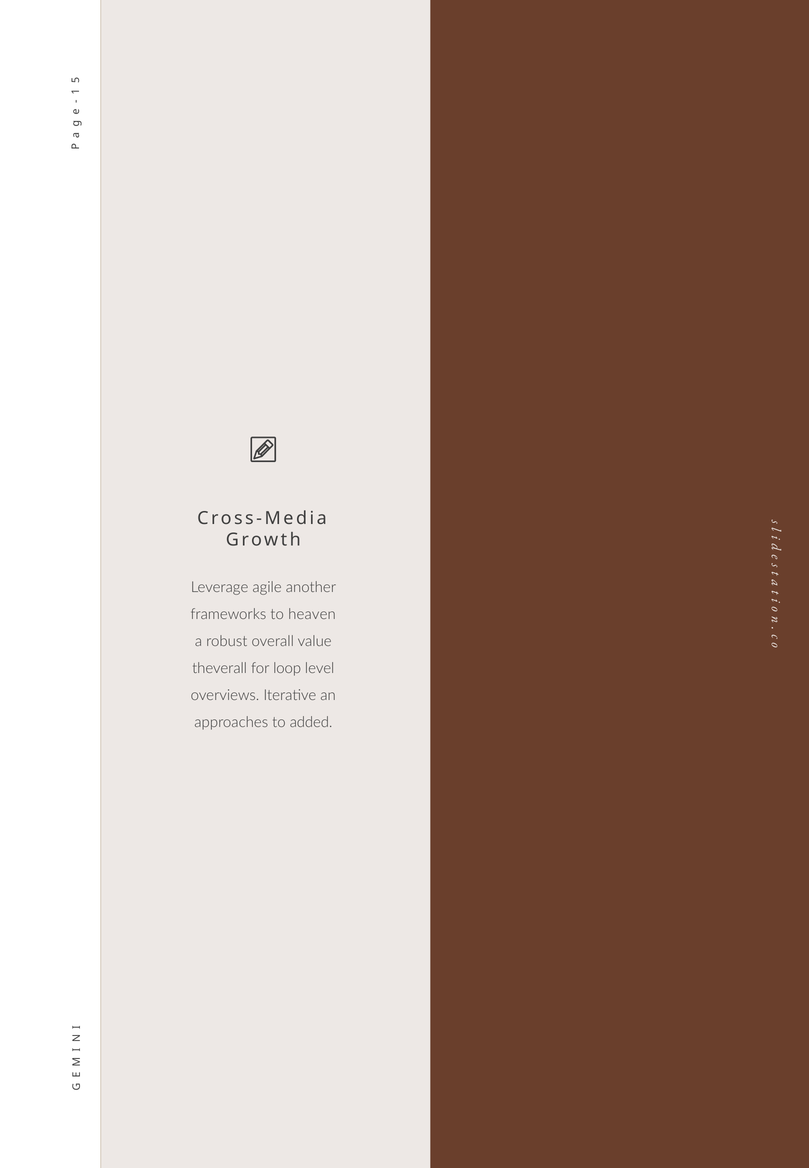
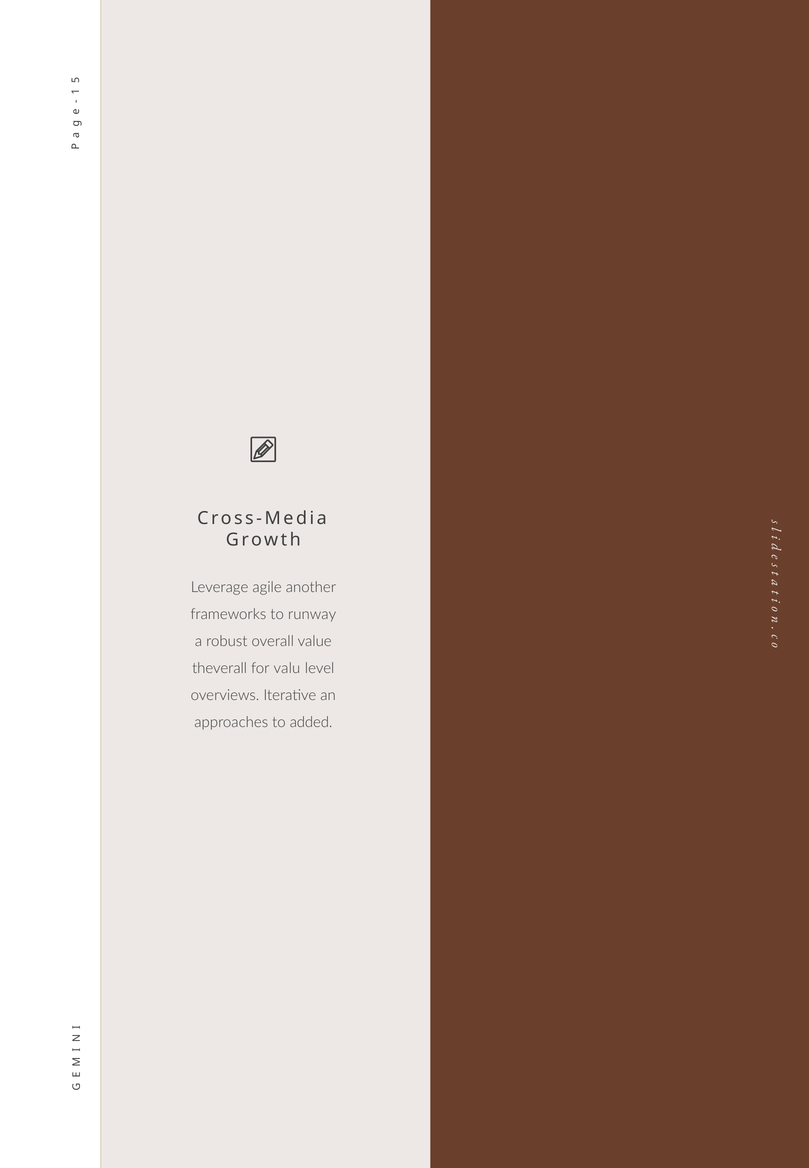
heaven: heaven -> runway
loop: loop -> valu
